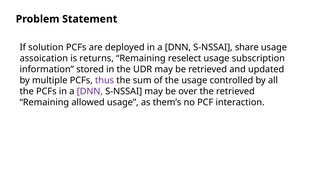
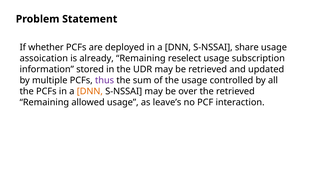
solution: solution -> whether
returns: returns -> already
DNN at (90, 91) colour: purple -> orange
them’s: them’s -> leave’s
